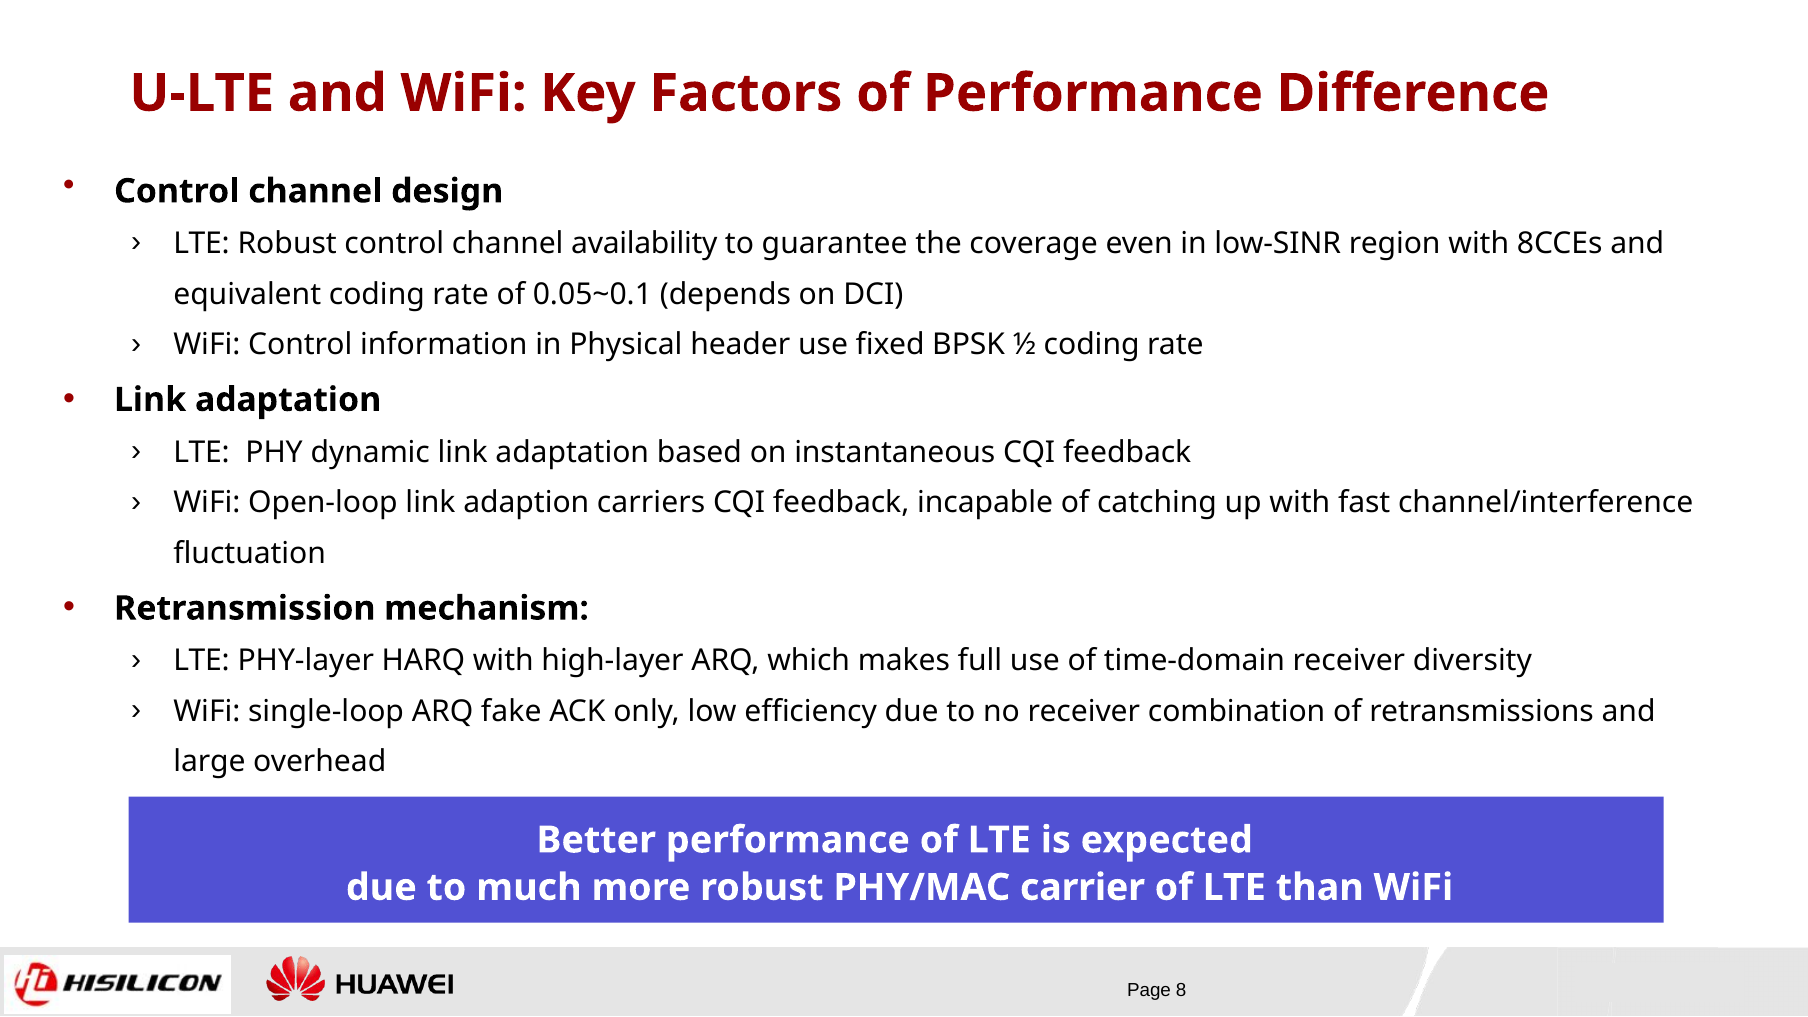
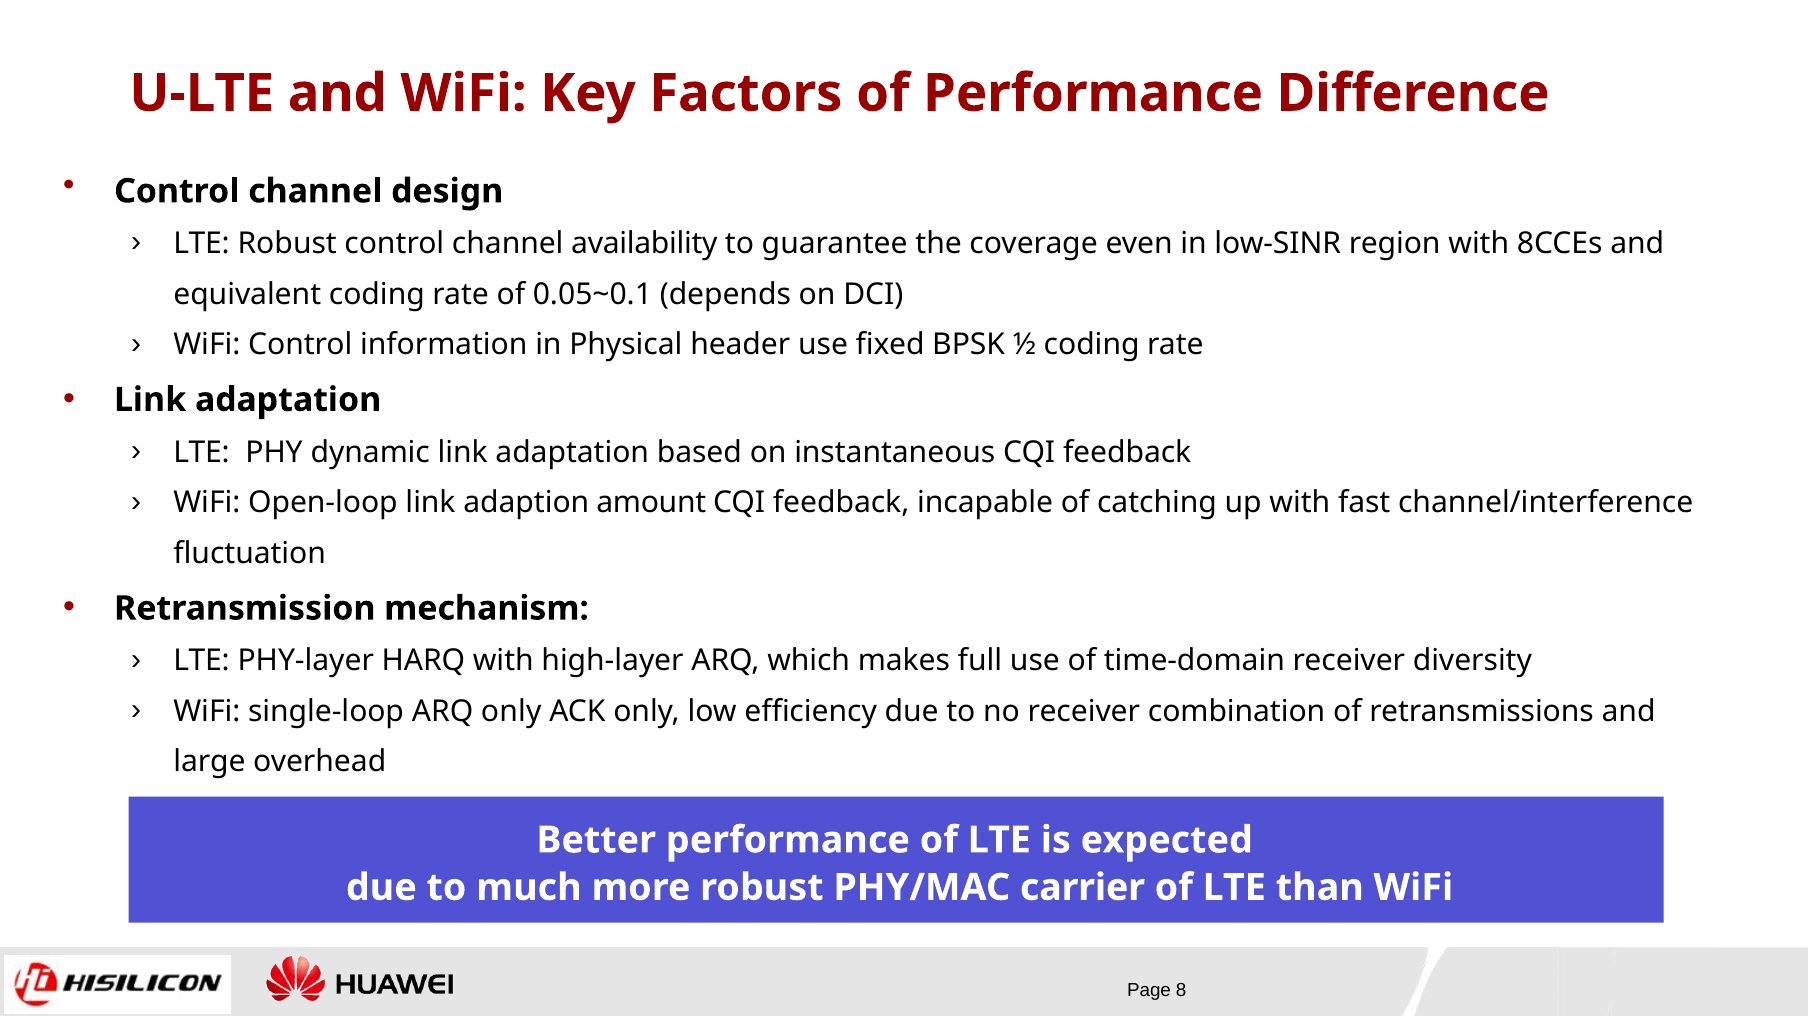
carriers: carriers -> amount
ARQ fake: fake -> only
